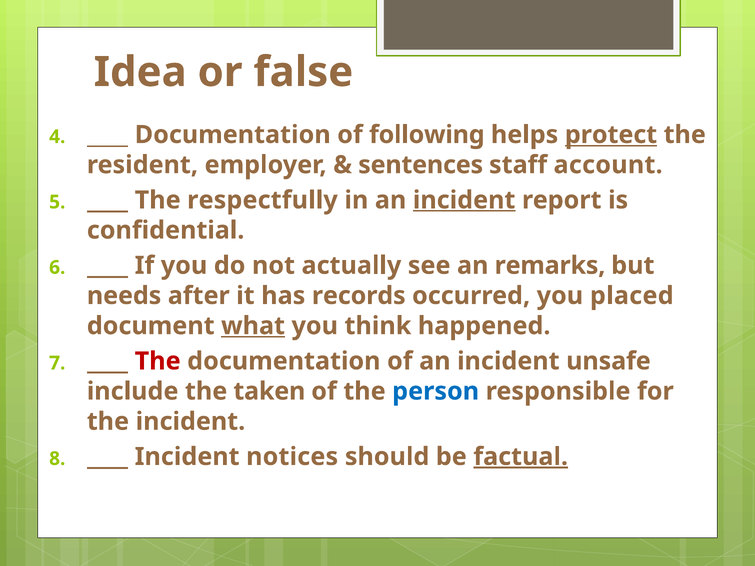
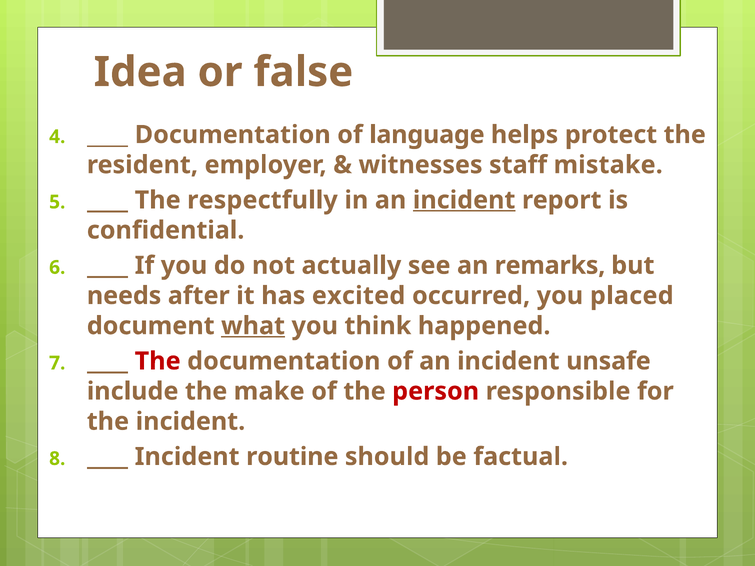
following: following -> language
protect underline: present -> none
sentences: sentences -> witnesses
account: account -> mistake
records: records -> excited
taken: taken -> make
person colour: blue -> red
notices: notices -> routine
factual underline: present -> none
